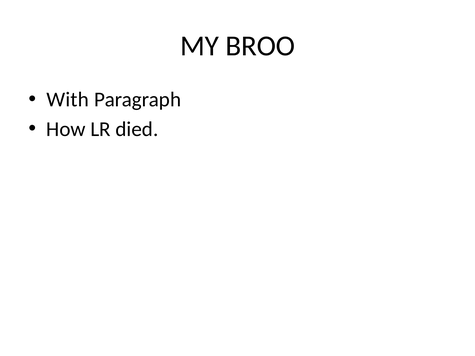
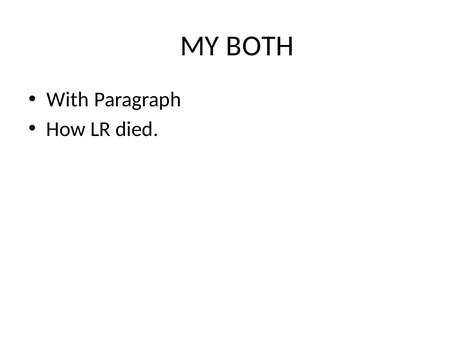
BROO: BROO -> BOTH
